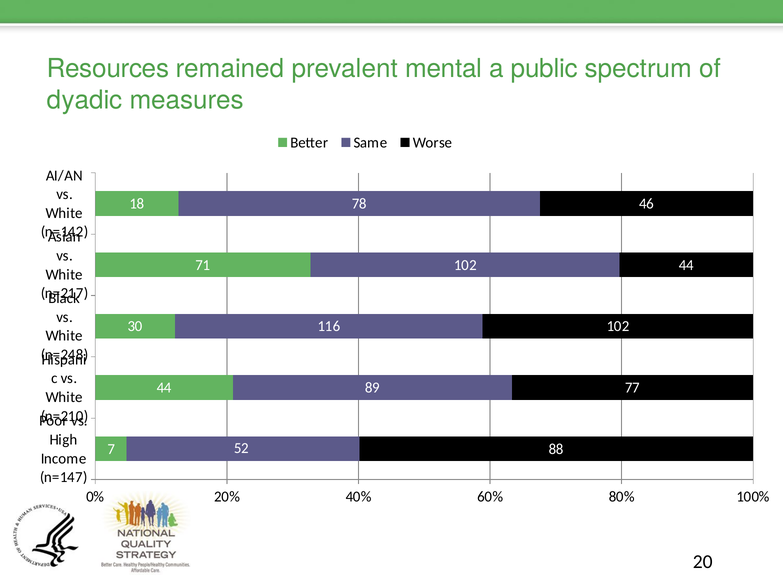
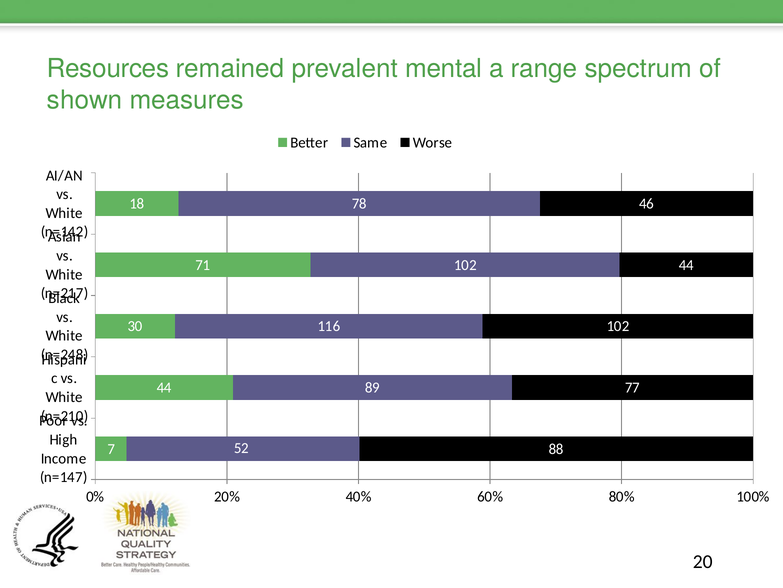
public: public -> range
dyadic: dyadic -> shown
